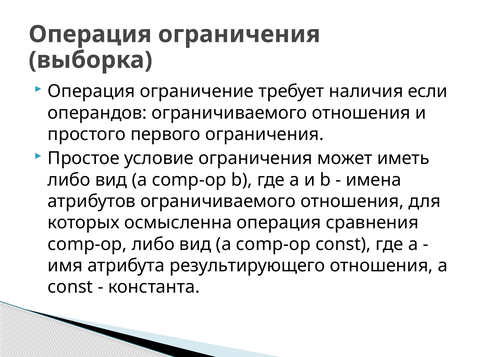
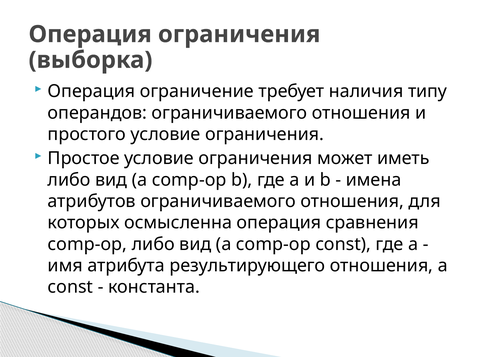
если: если -> типу
простого первого: первого -> условие
